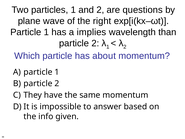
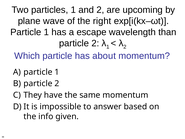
questions: questions -> upcoming
implies: implies -> escape
